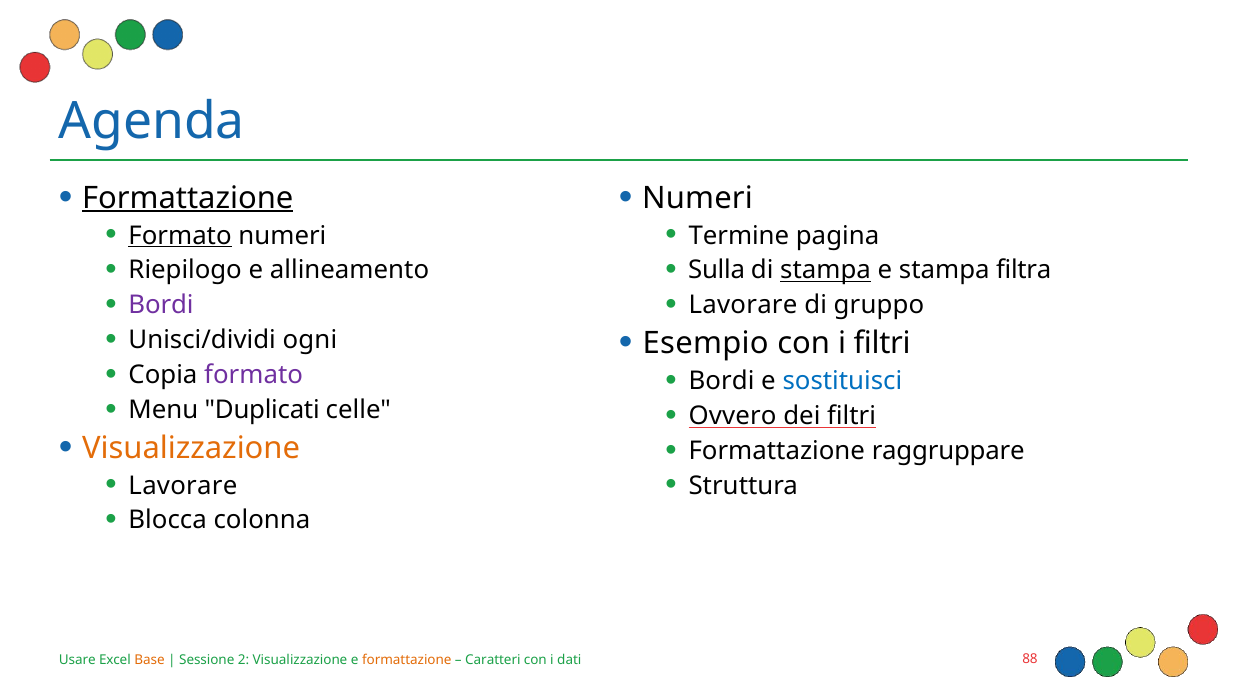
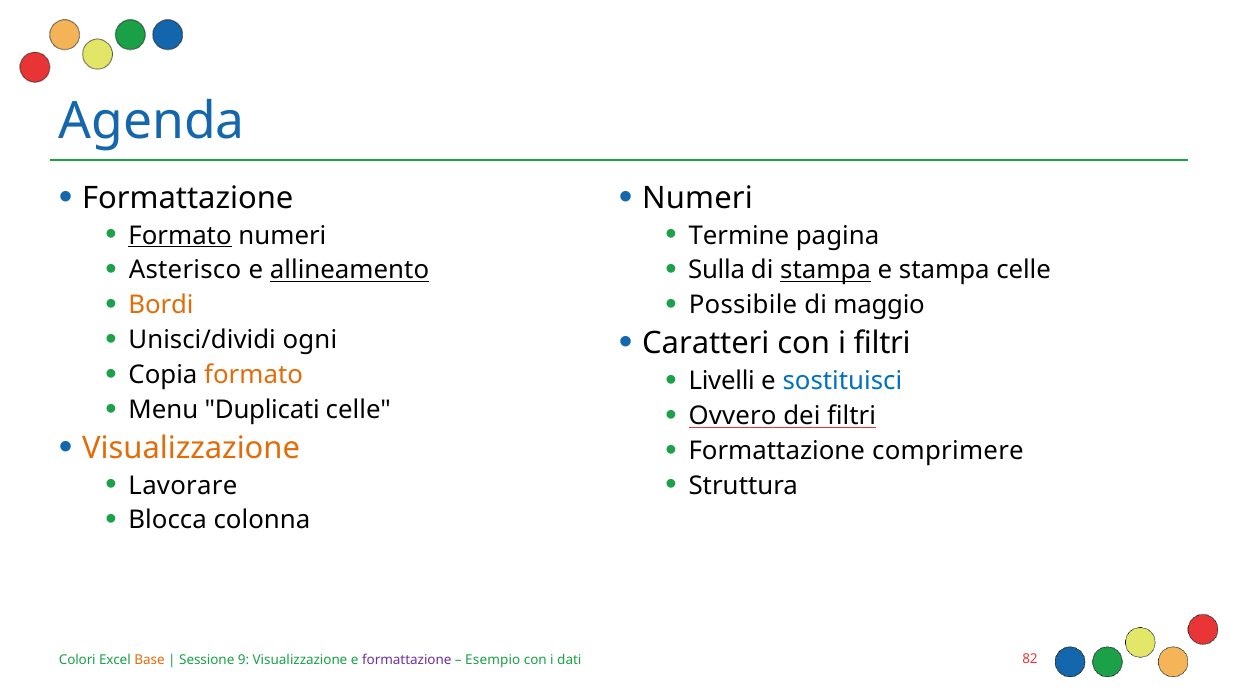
Formattazione at (188, 198) underline: present -> none
Riepilogo: Riepilogo -> Asterisco
allineamento underline: none -> present
stampa filtra: filtra -> celle
Bordi at (161, 305) colour: purple -> orange
Lavorare at (743, 305): Lavorare -> Possibile
gruppo: gruppo -> maggio
Esempio: Esempio -> Caratteri
formato at (254, 375) colour: purple -> orange
Bordi at (722, 381): Bordi -> Livelli
raggruppare: raggruppare -> comprimere
Usare: Usare -> Colori
2: 2 -> 9
formattazione at (407, 660) colour: orange -> purple
Caratteri: Caratteri -> Esempio
88: 88 -> 82
